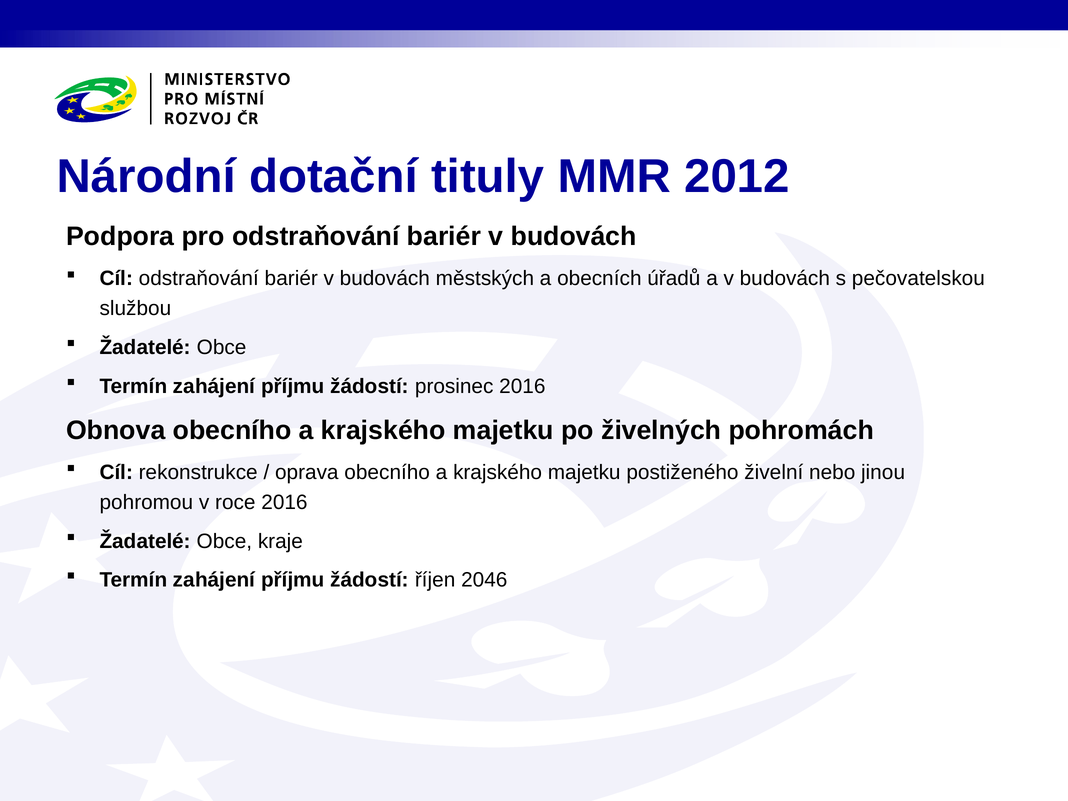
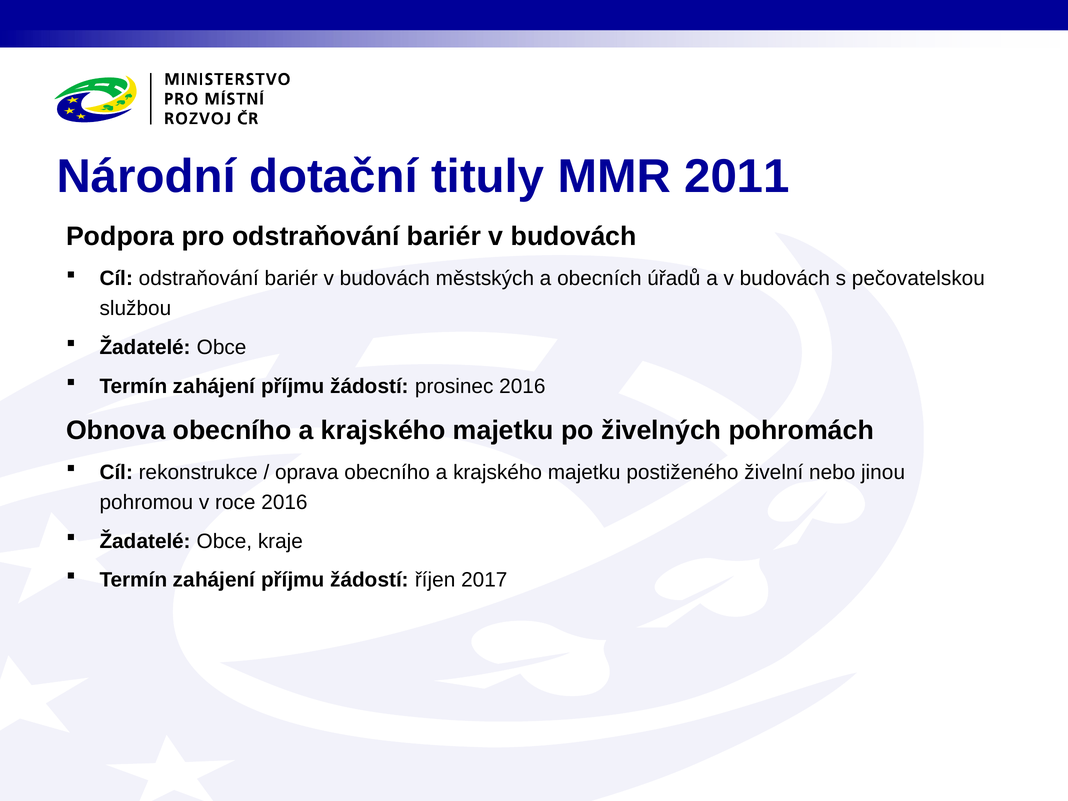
2012: 2012 -> 2011
2046: 2046 -> 2017
